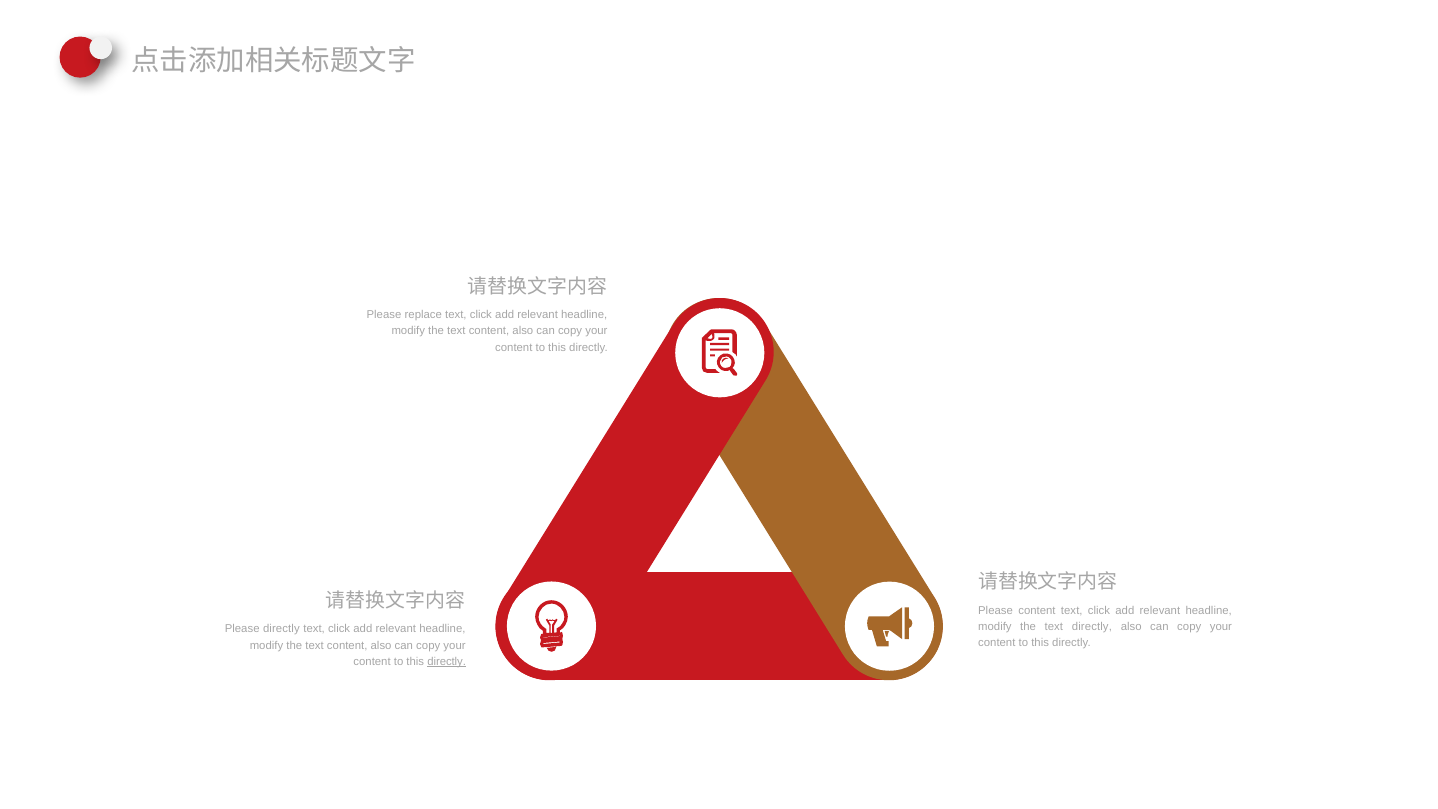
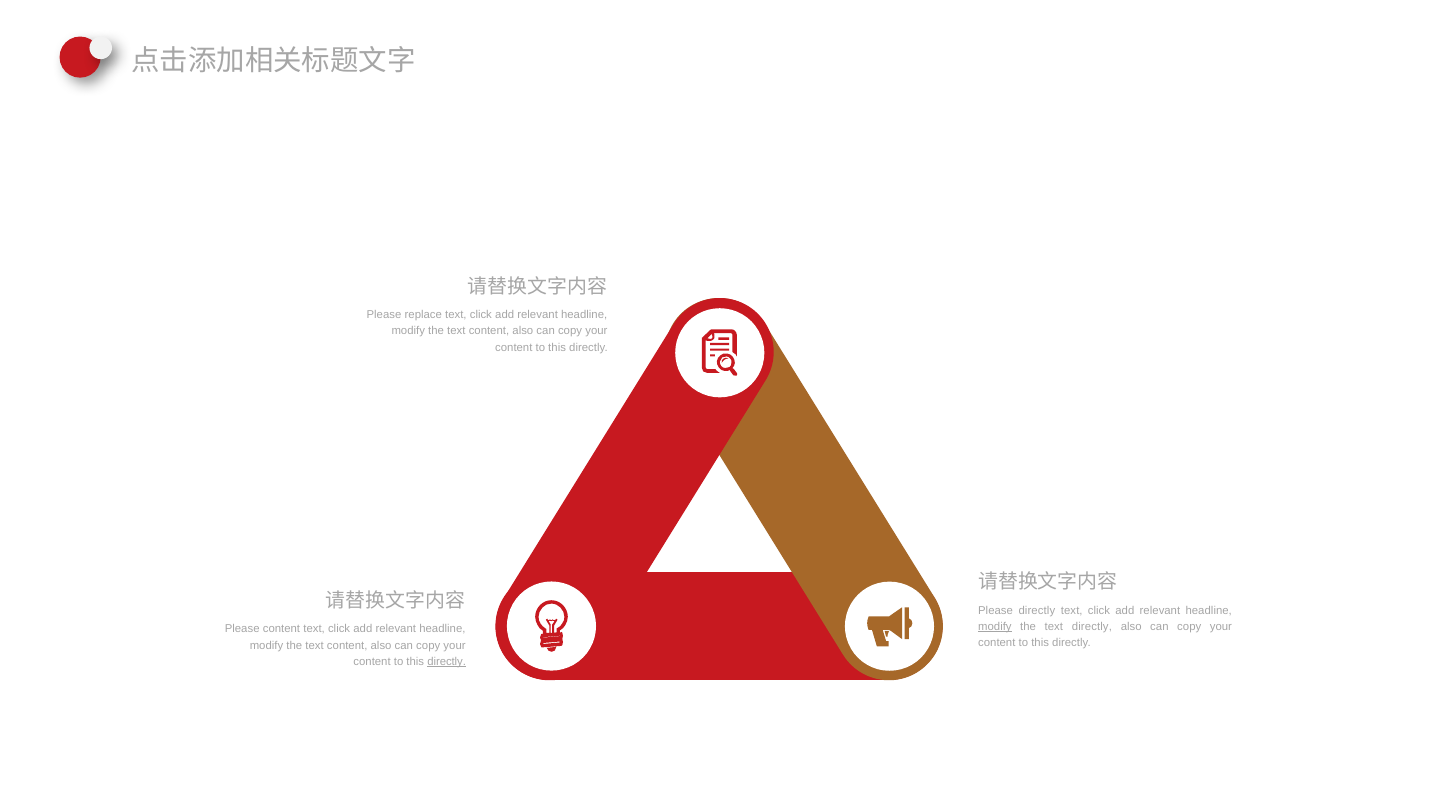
Please content: content -> directly
modify at (995, 627) underline: none -> present
Please directly: directly -> content
